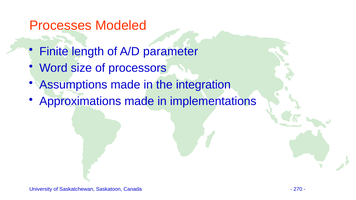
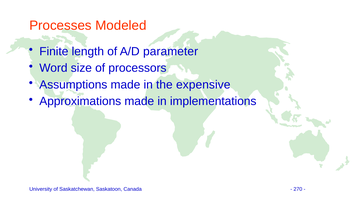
integration: integration -> expensive
